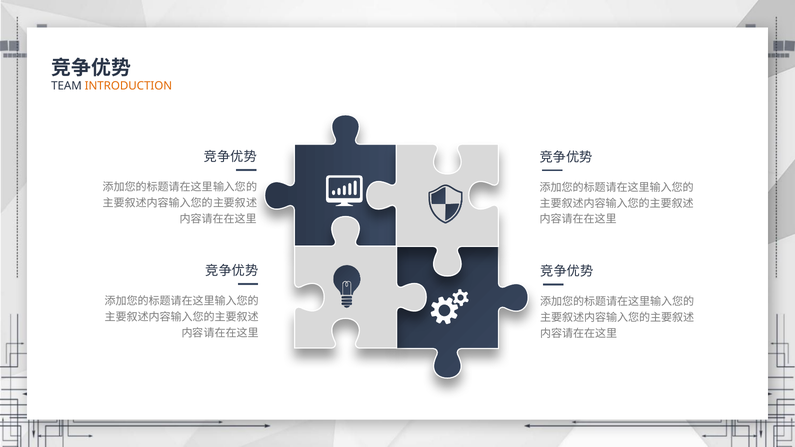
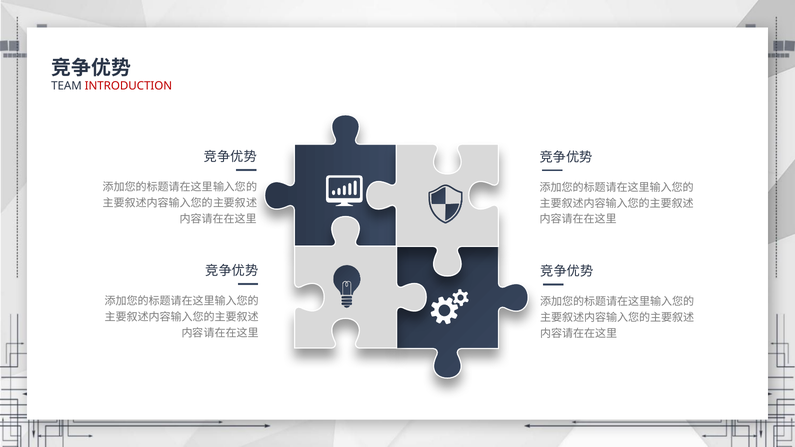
INTRODUCTION colour: orange -> red
